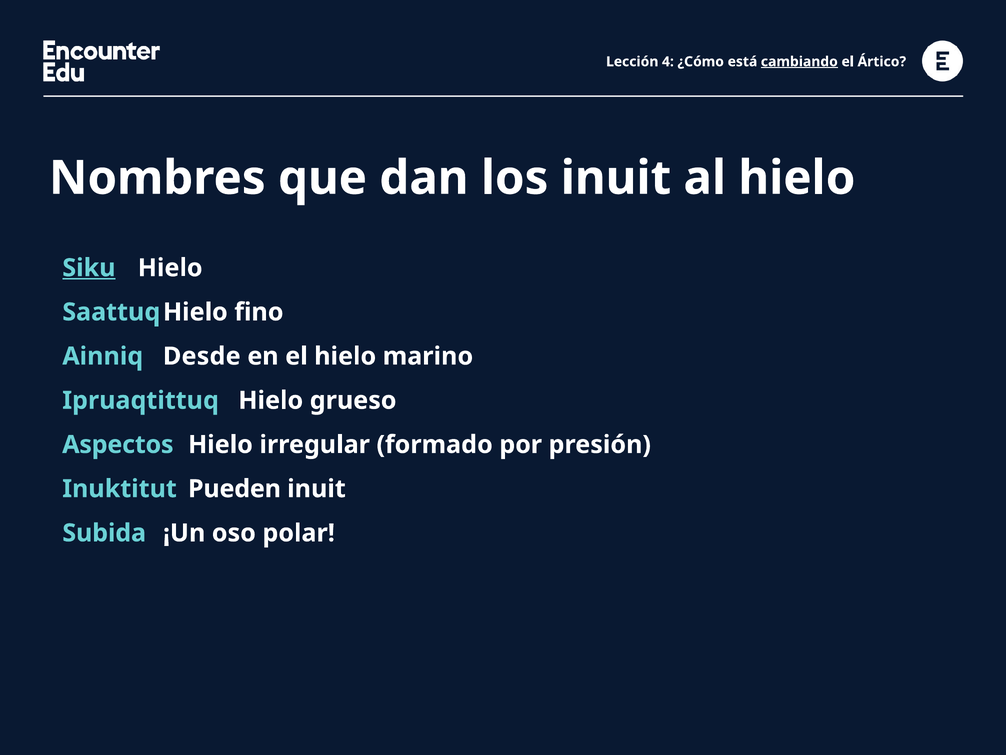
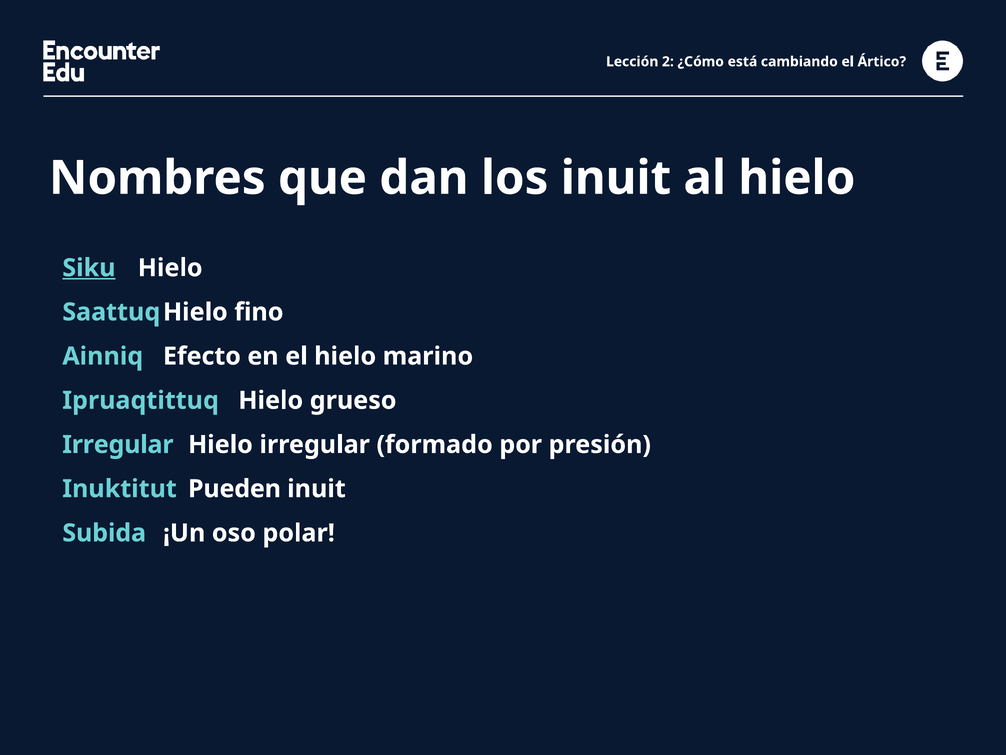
4: 4 -> 2
cambiando underline: present -> none
Desde: Desde -> Efecto
Aspectos at (118, 444): Aspectos -> Irregular
